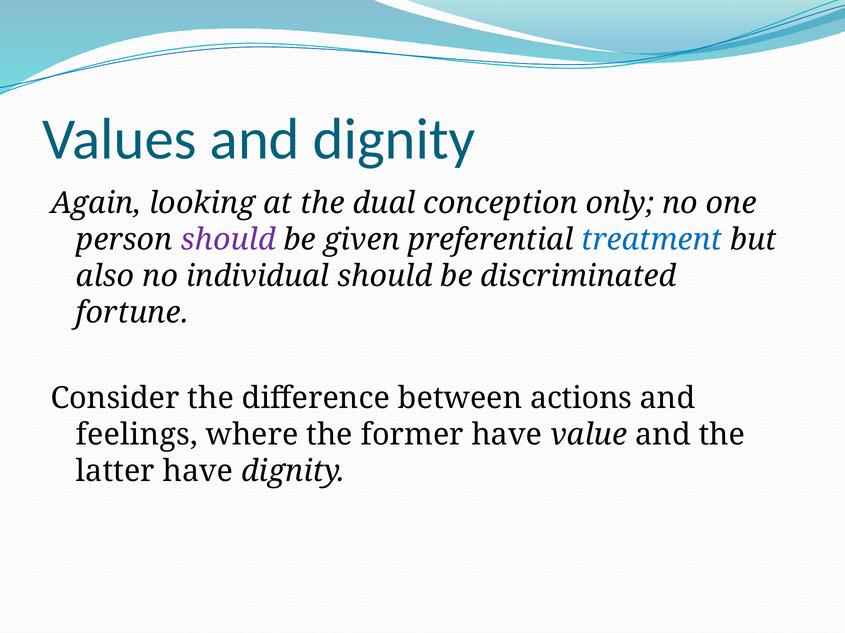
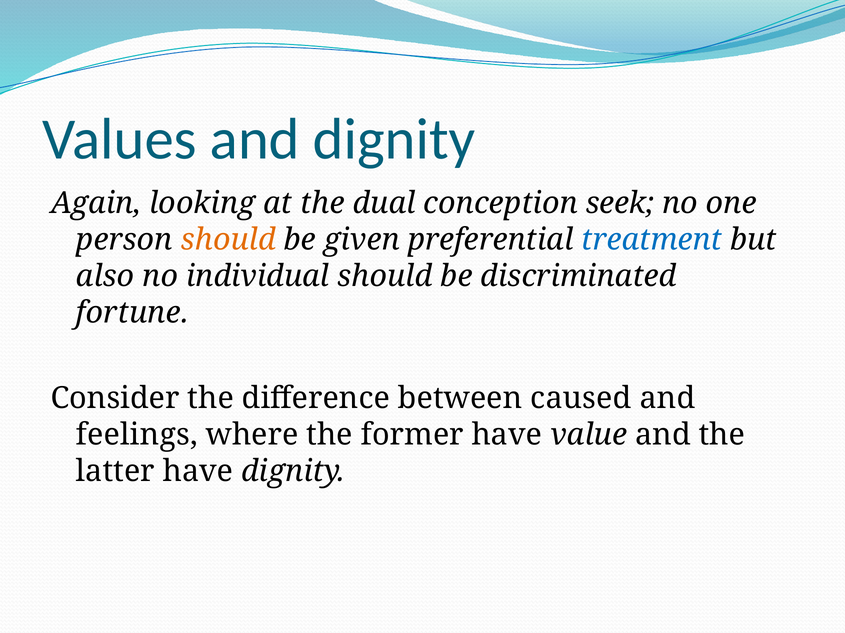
only: only -> seek
should at (228, 240) colour: purple -> orange
actions: actions -> caused
